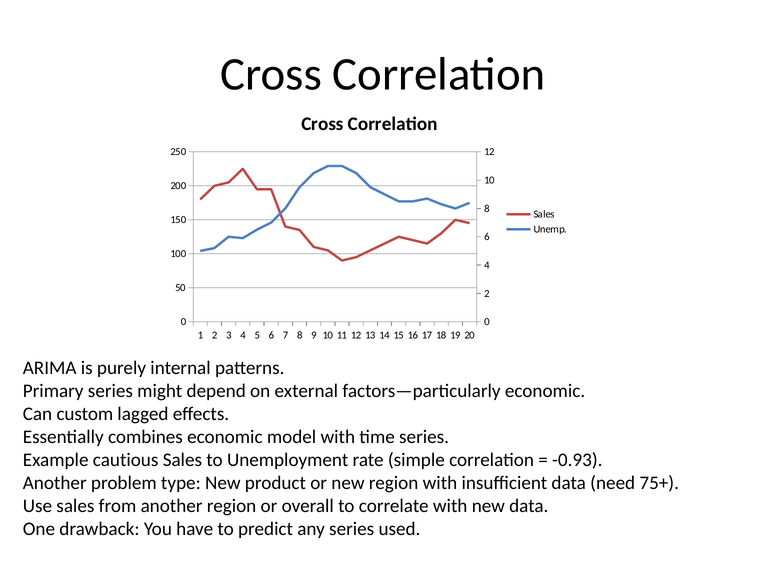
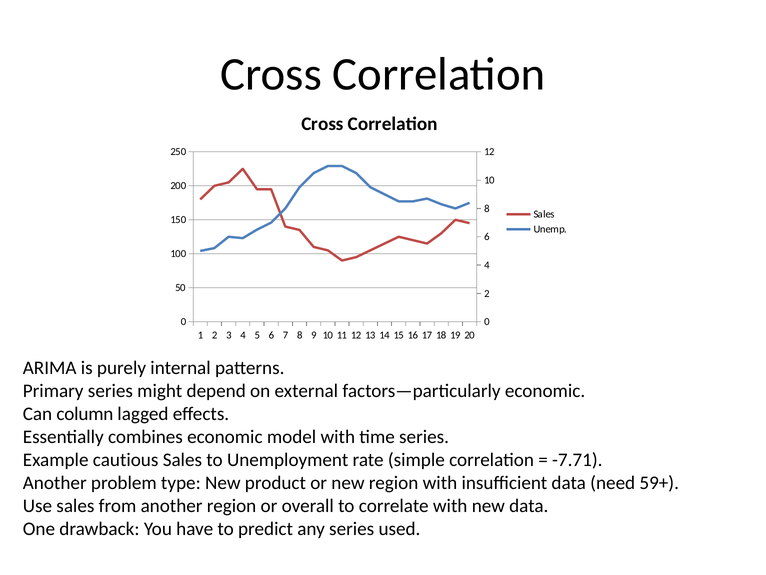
custom: custom -> column
-0.93: -0.93 -> -7.71
75+: 75+ -> 59+
